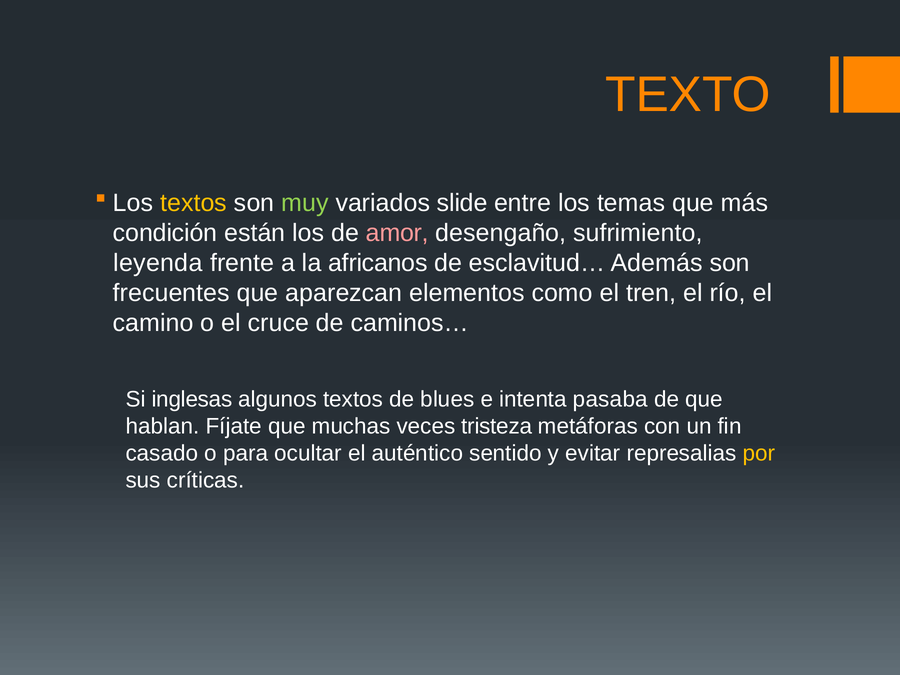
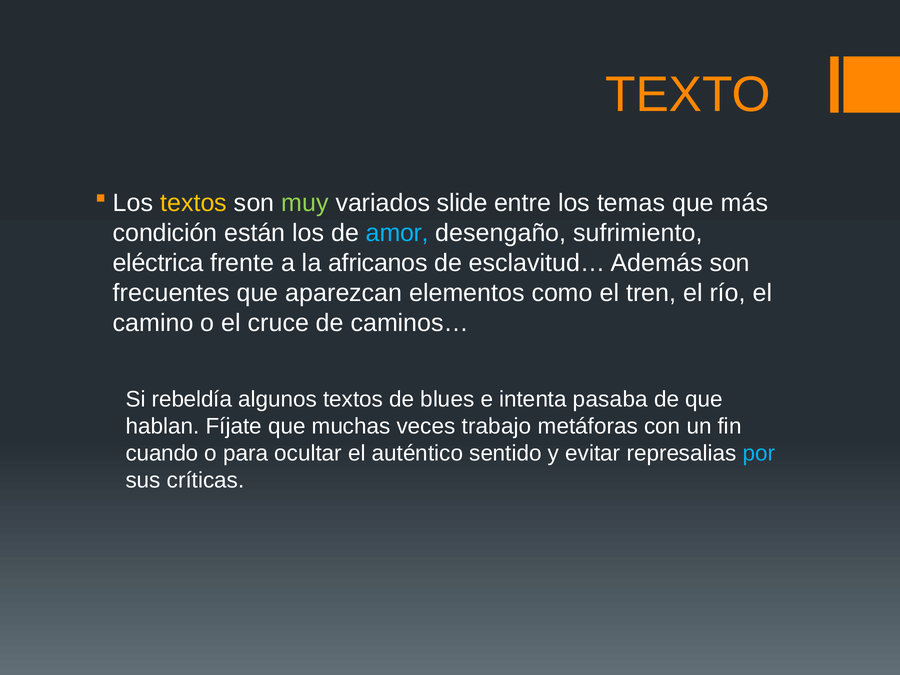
amor colour: pink -> light blue
leyenda: leyenda -> eléctrica
inglesas: inglesas -> rebeldía
tristeza: tristeza -> trabajo
casado: casado -> cuando
por colour: yellow -> light blue
